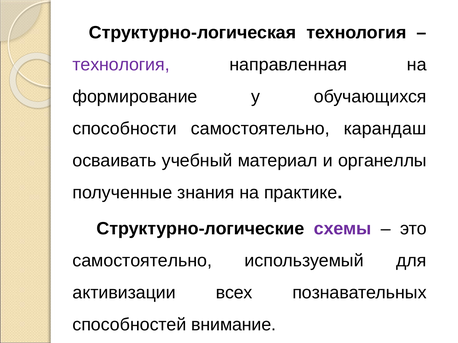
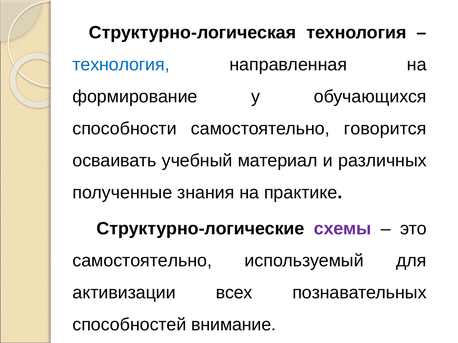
технология at (121, 65) colour: purple -> blue
карандаш: карандаш -> говорится
органеллы: органеллы -> различных
